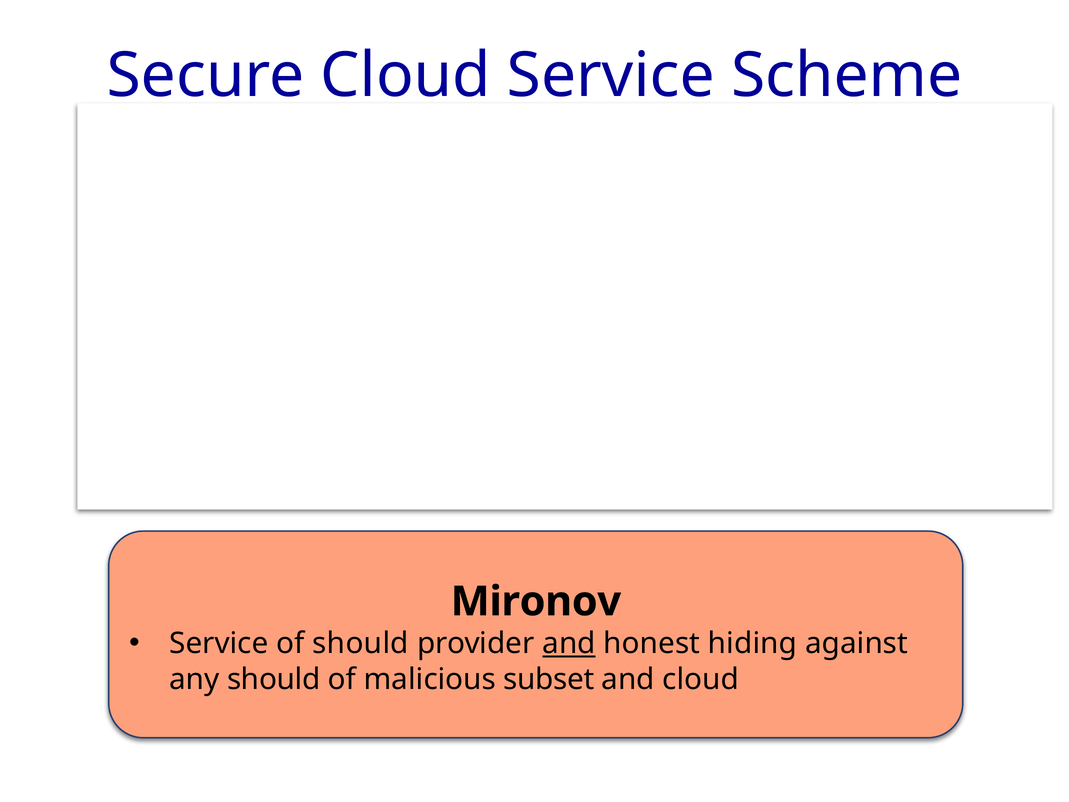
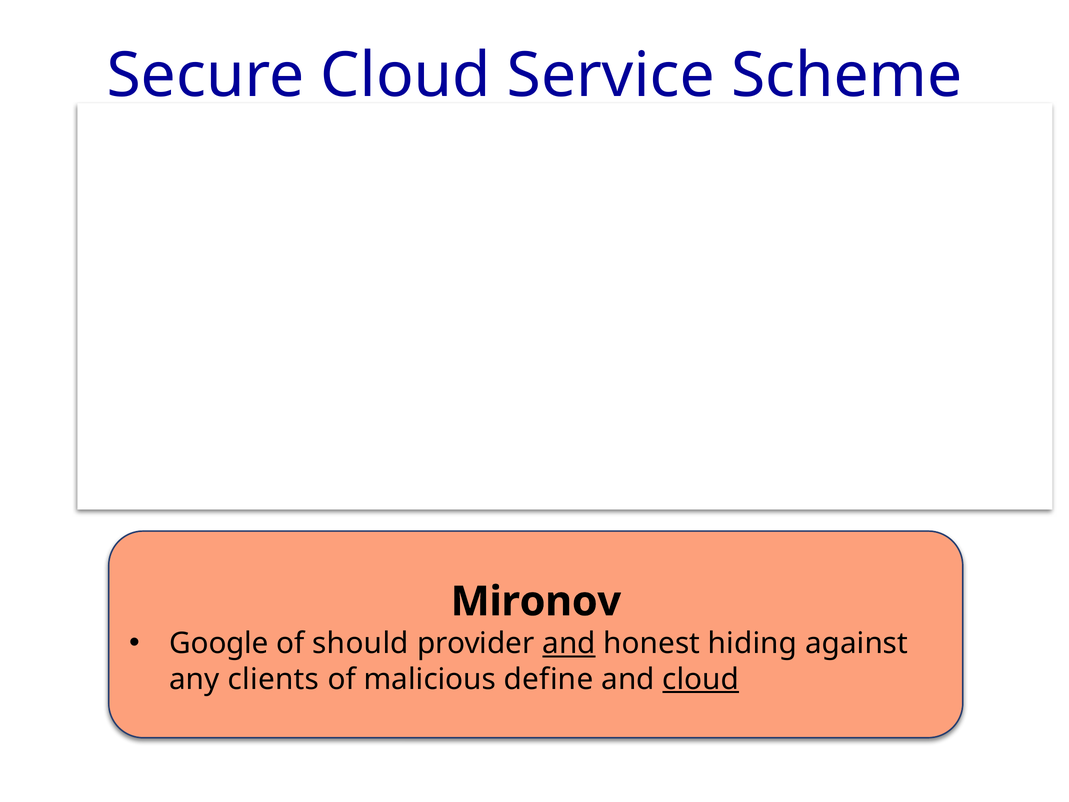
Service at (219, 643): Service -> Google
any should: should -> clients
subset: subset -> define
cloud at (701, 679) underline: none -> present
